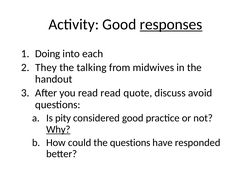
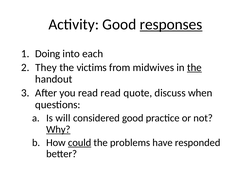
talking: talking -> victims
the at (194, 67) underline: none -> present
avoid: avoid -> when
pity: pity -> will
could underline: none -> present
the questions: questions -> problems
